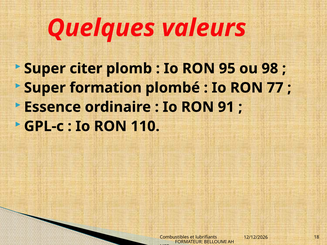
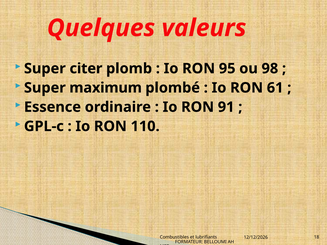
formation: formation -> maximum
77: 77 -> 61
